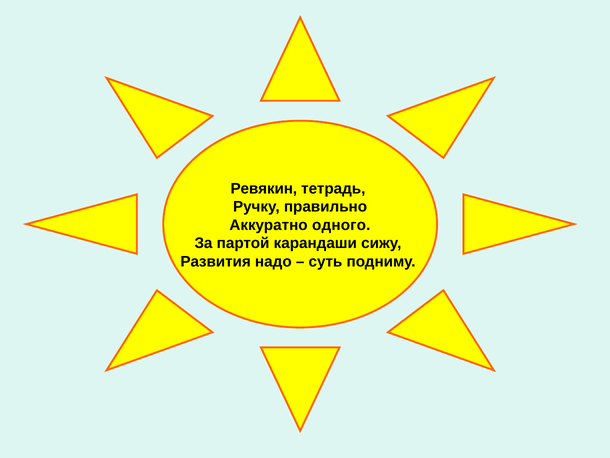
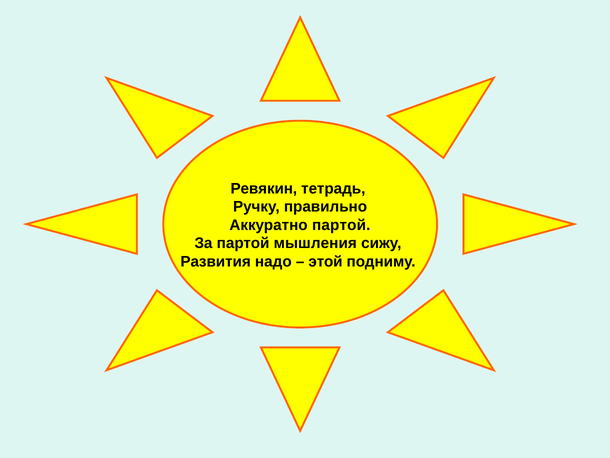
Аккуратно одного: одного -> партой
карандаши: карандаши -> мышления
суть: суть -> этой
